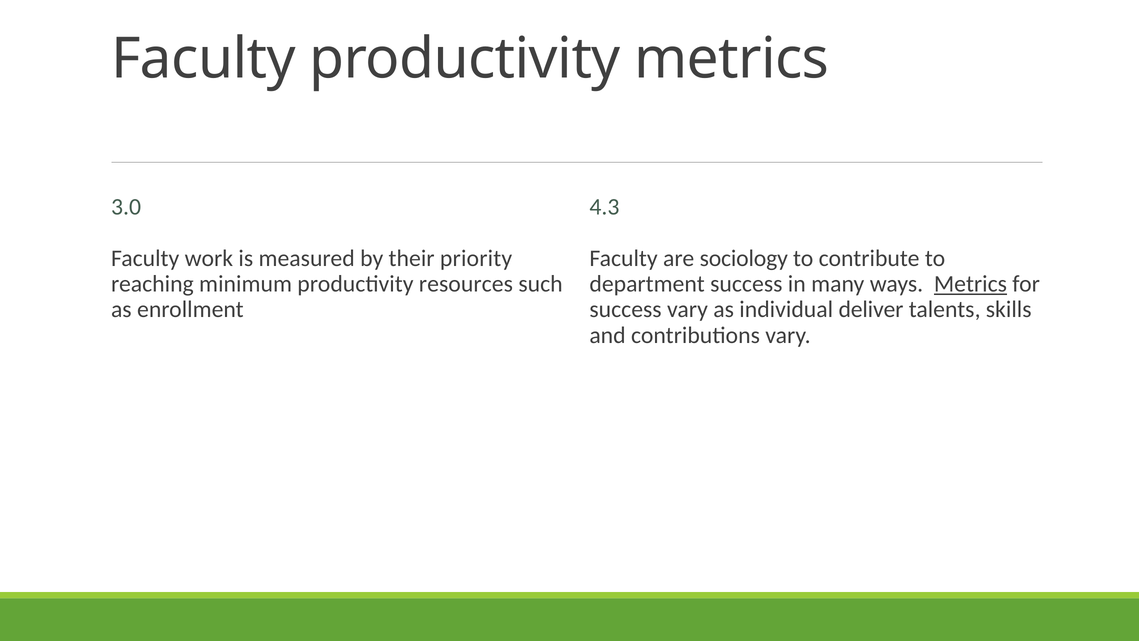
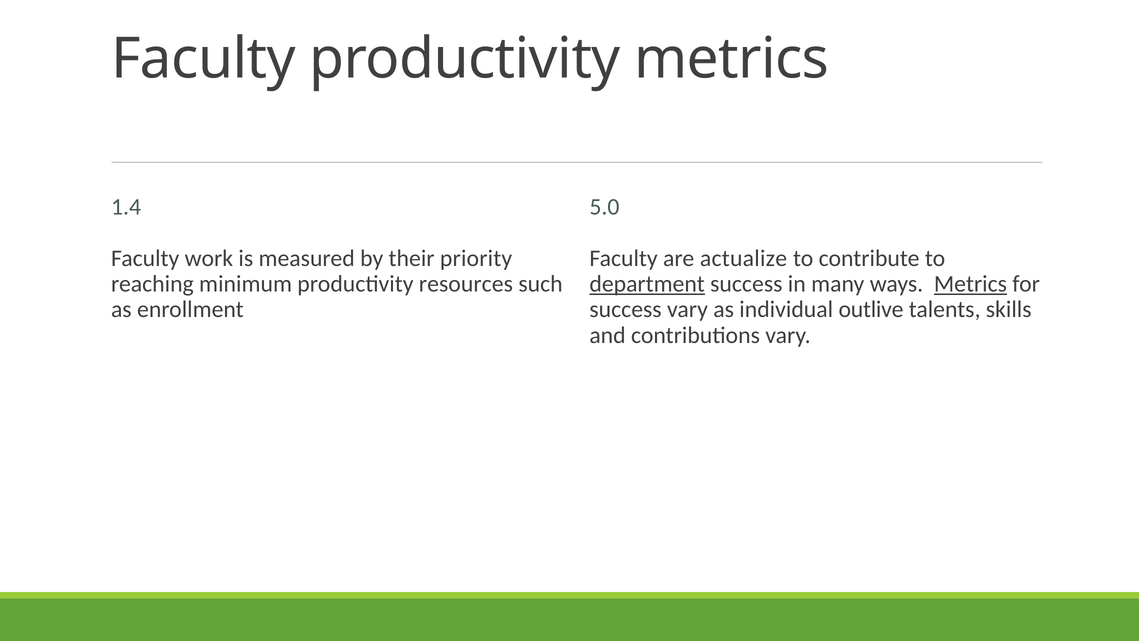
3.0: 3.0 -> 1.4
4.3: 4.3 -> 5.0
sociology: sociology -> actualize
department underline: none -> present
deliver: deliver -> outlive
